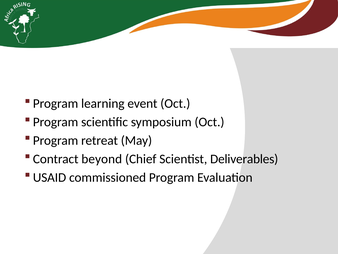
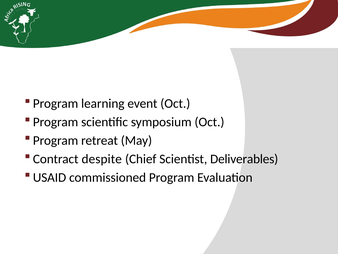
beyond: beyond -> despite
